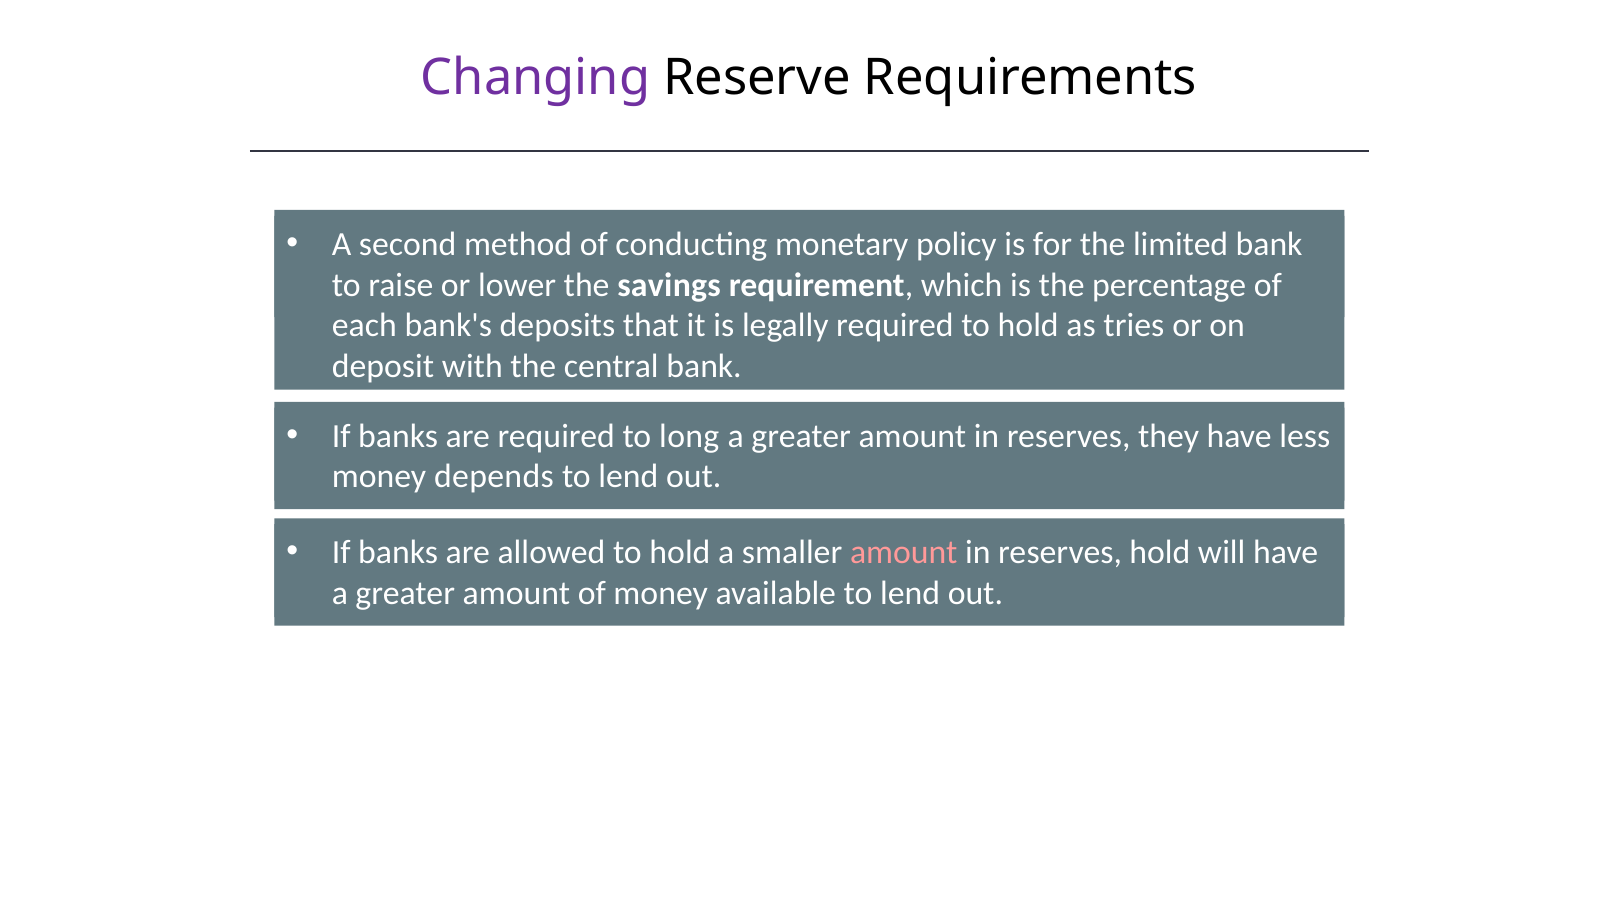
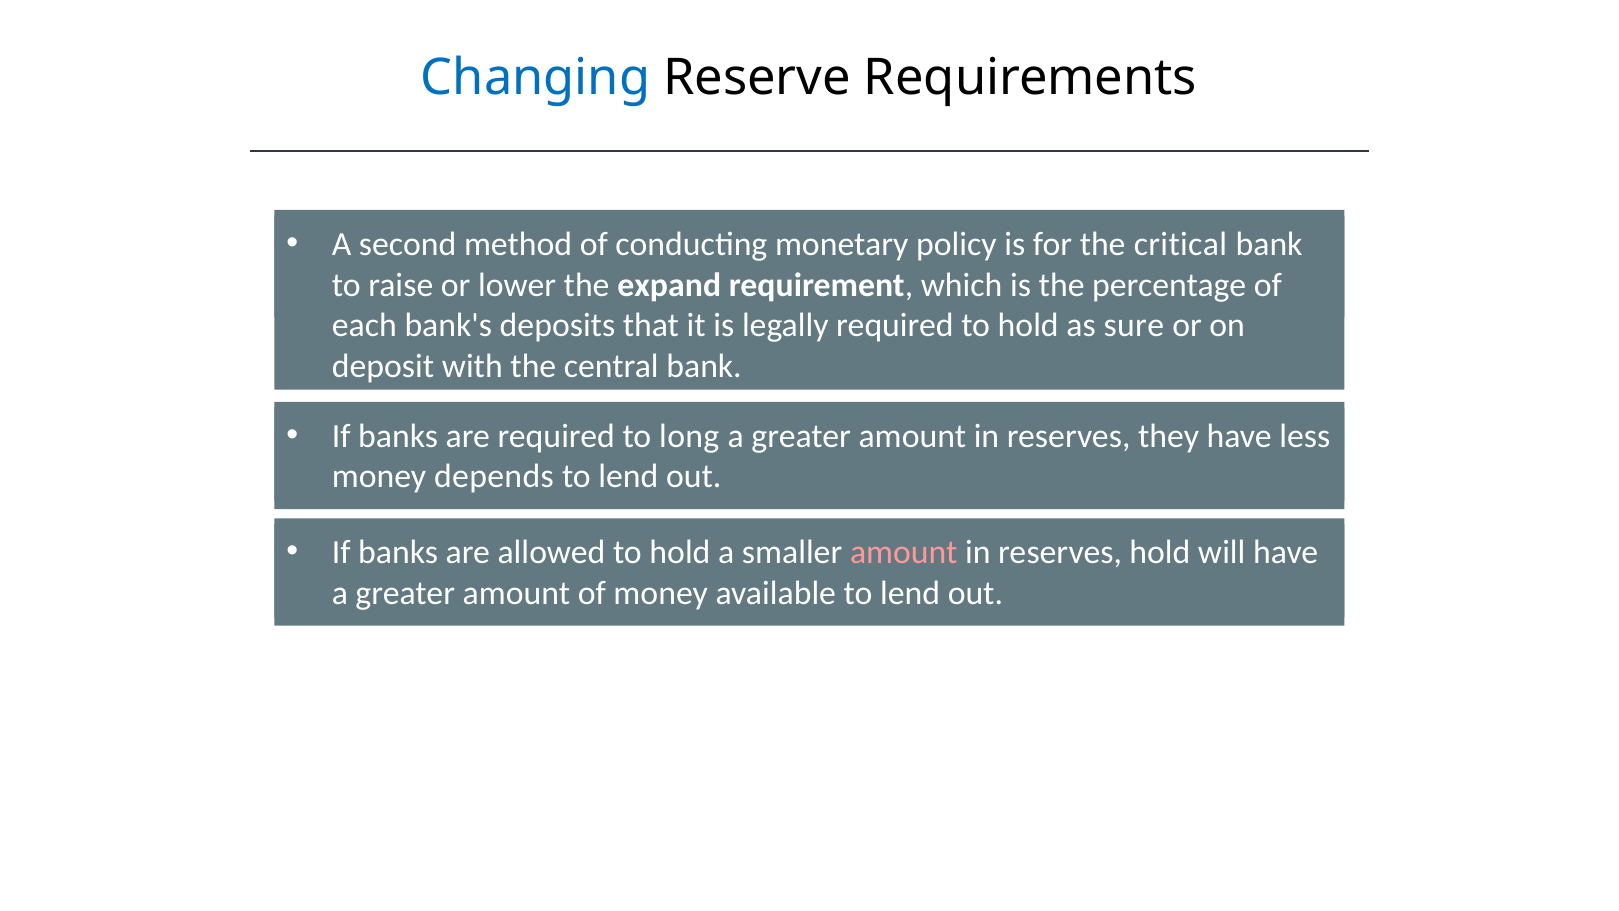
Changing colour: purple -> blue
limited: limited -> critical
savings: savings -> expand
tries: tries -> sure
